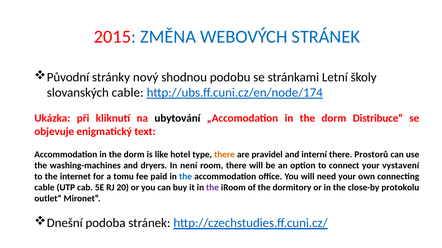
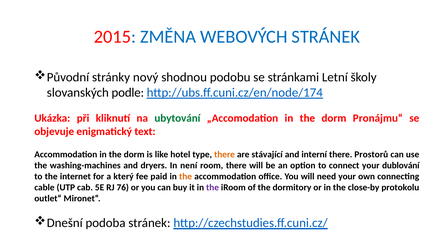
slovanských cable: cable -> podle
ubytování colour: black -> green
Distribuce“: Distribuce“ -> Pronájmu“
pravidel: pravidel -> stávající
vystavení: vystavení -> dublování
tomu: tomu -> který
the at (186, 177) colour: blue -> orange
20: 20 -> 76
